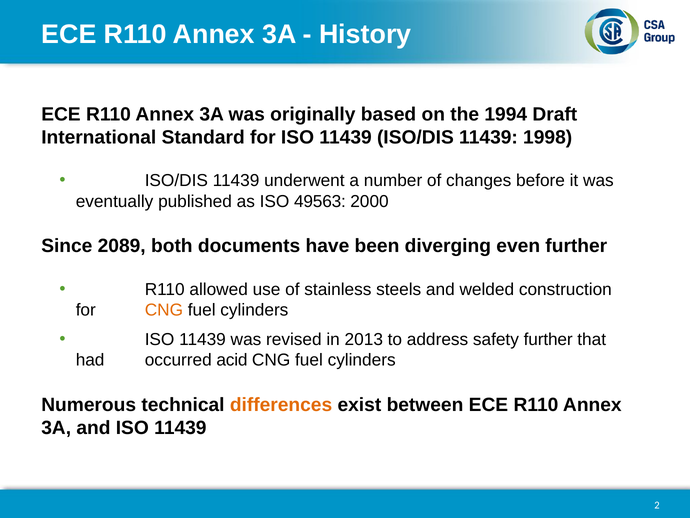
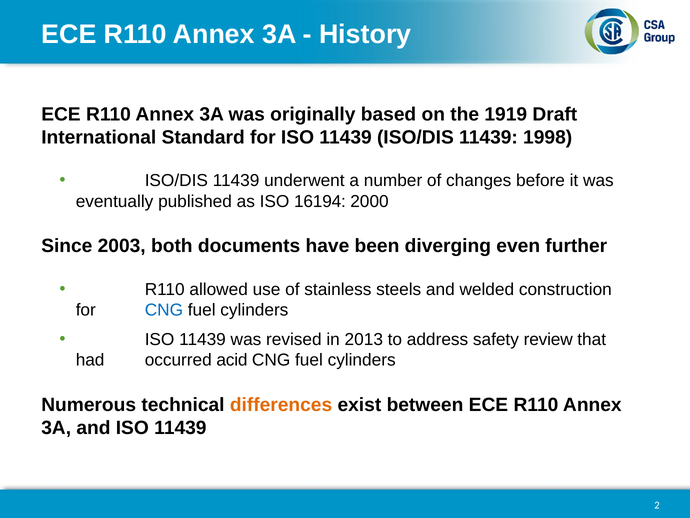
1994: 1994 -> 1919
49563: 49563 -> 16194
2089: 2089 -> 2003
CNG at (164, 310) colour: orange -> blue
safety further: further -> review
